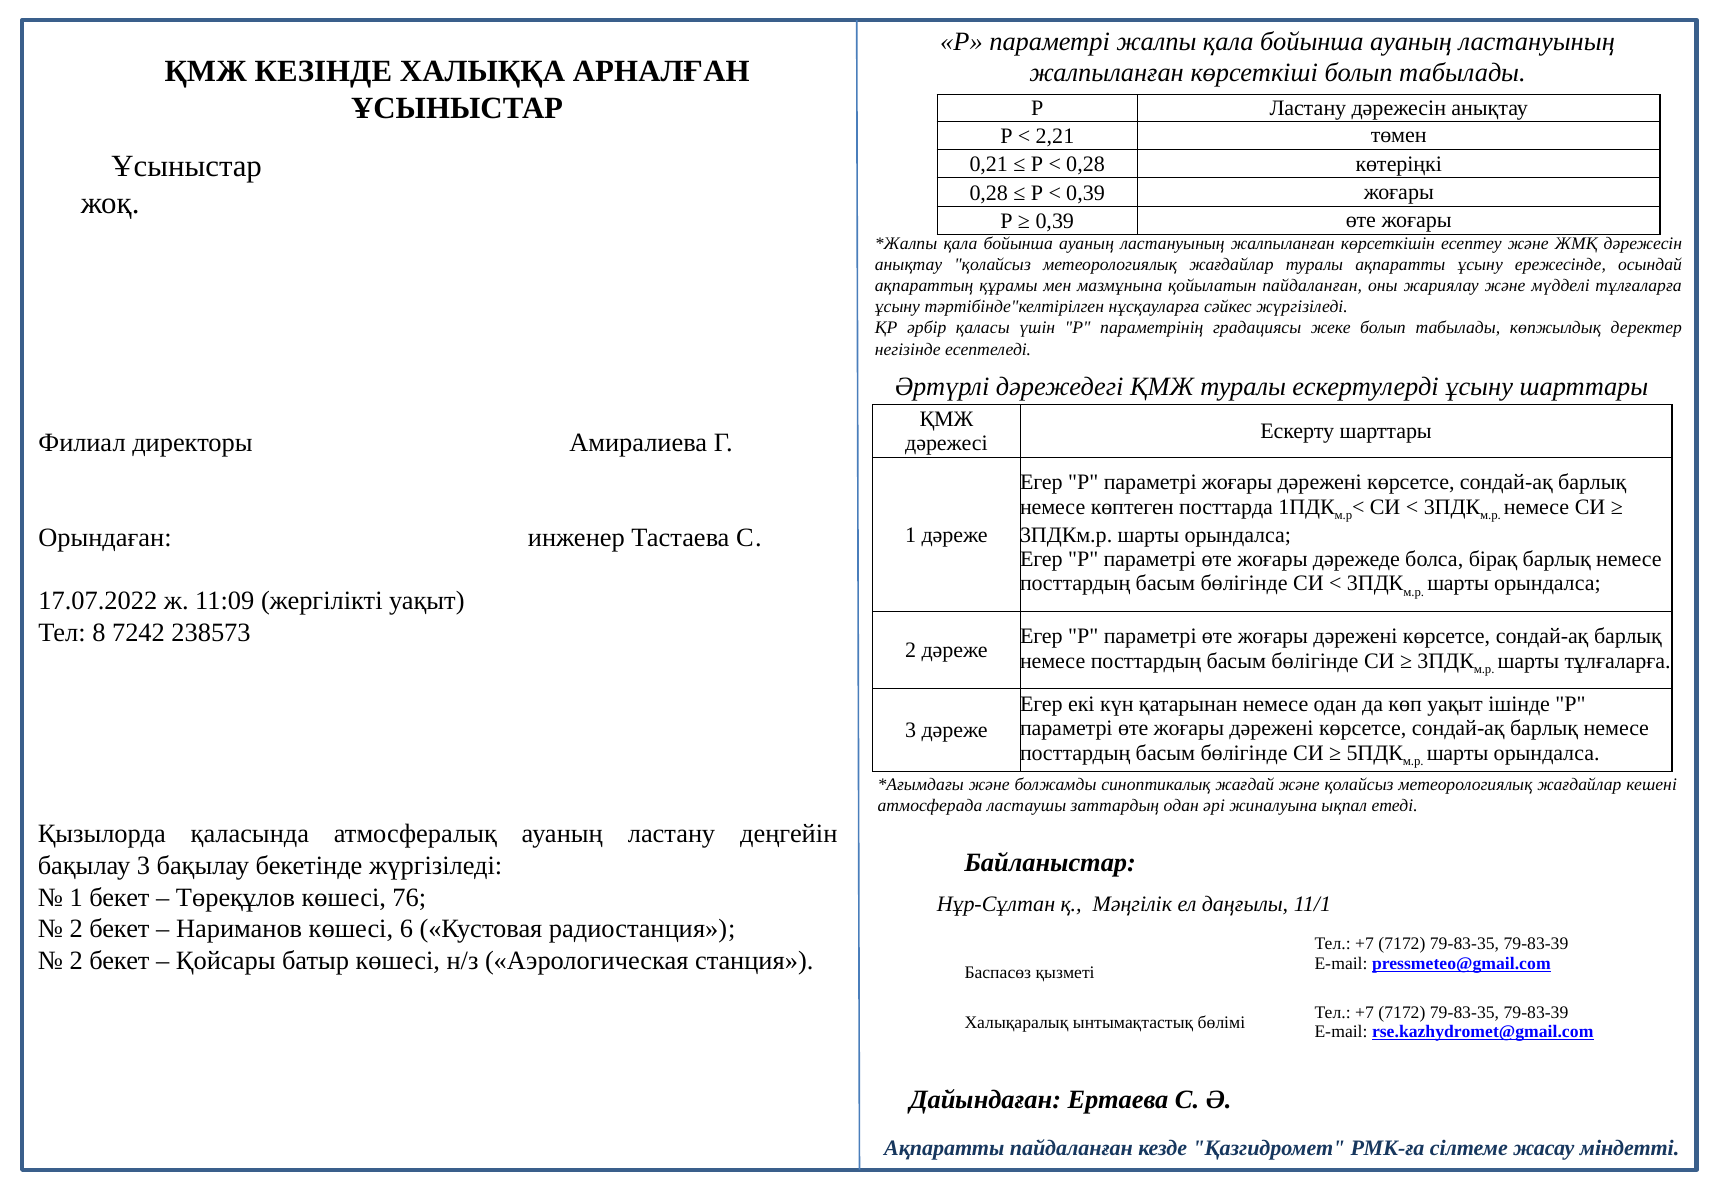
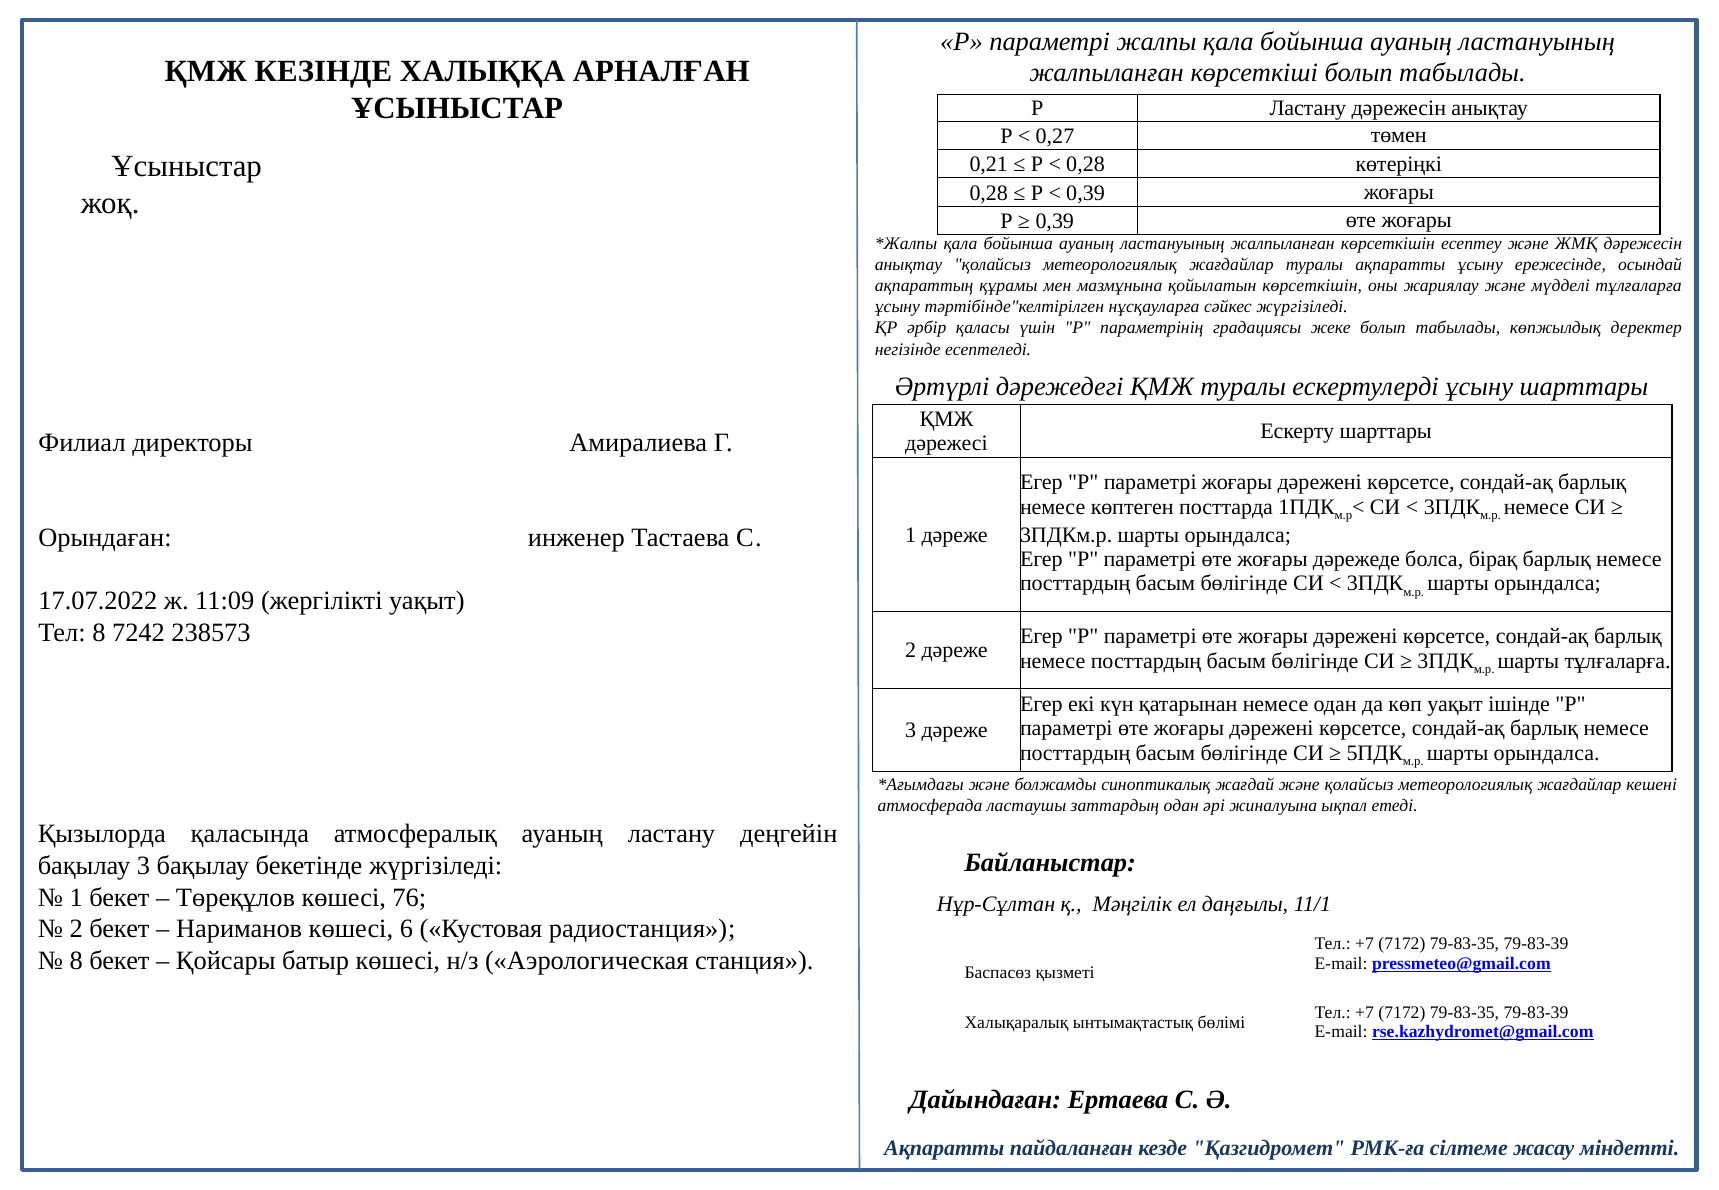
2,21: 2,21 -> 0,27
қойылатын пайдаланған: пайдаланған -> көрсеткішін
2 at (76, 961): 2 -> 8
